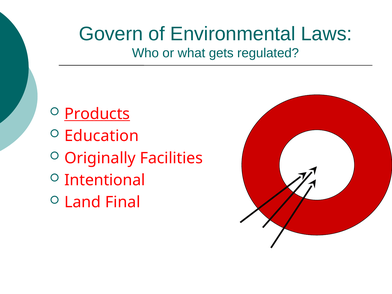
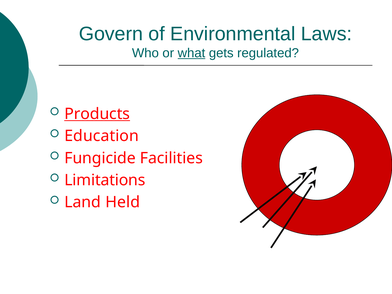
what underline: none -> present
Originally: Originally -> Fungicide
Intentional: Intentional -> Limitations
Final: Final -> Held
